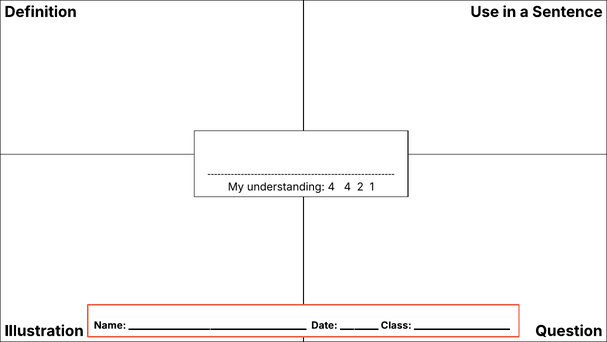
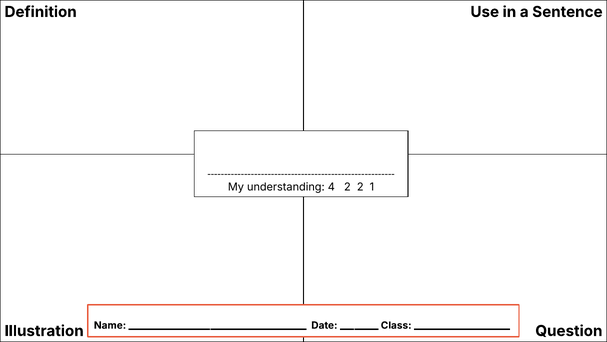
4 4: 4 -> 2
